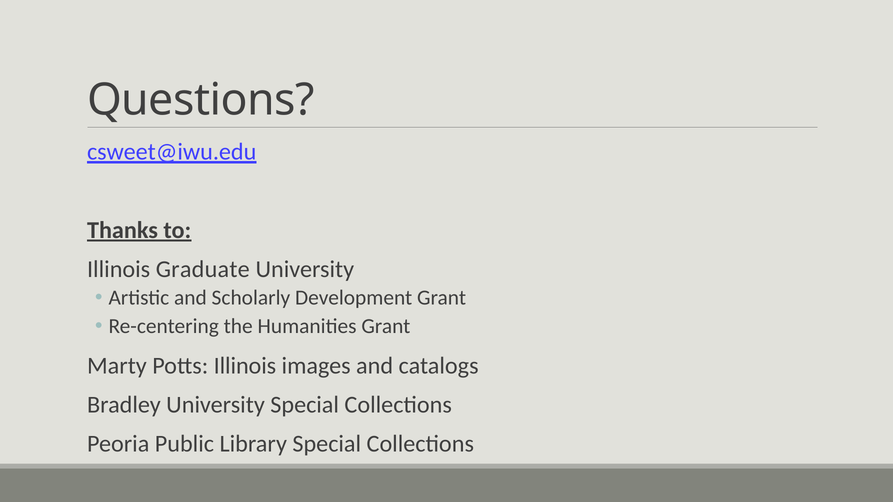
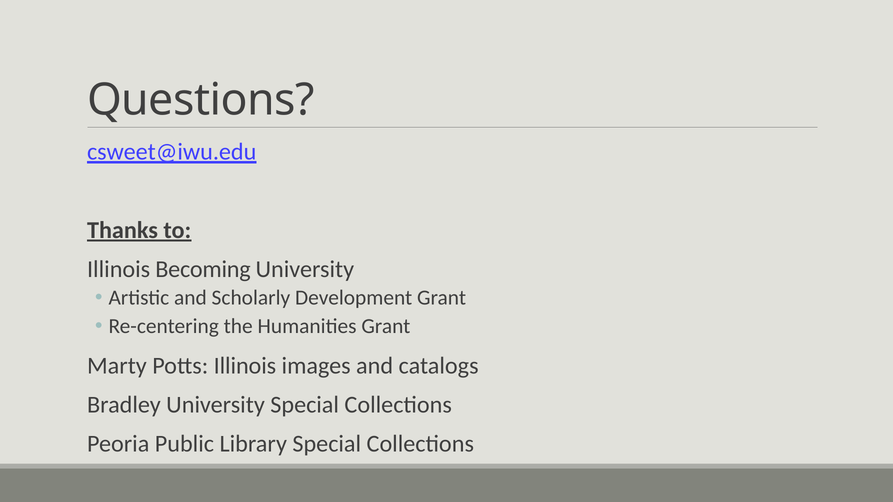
Graduate: Graduate -> Becoming
